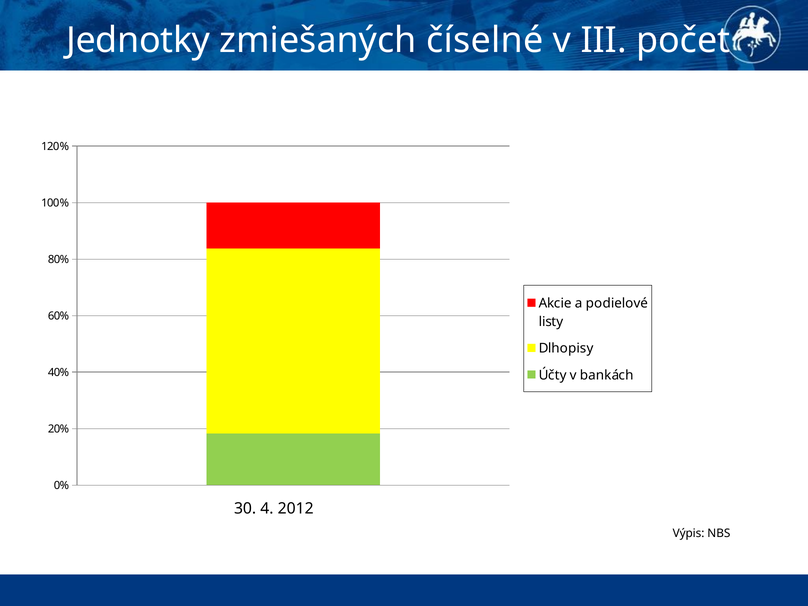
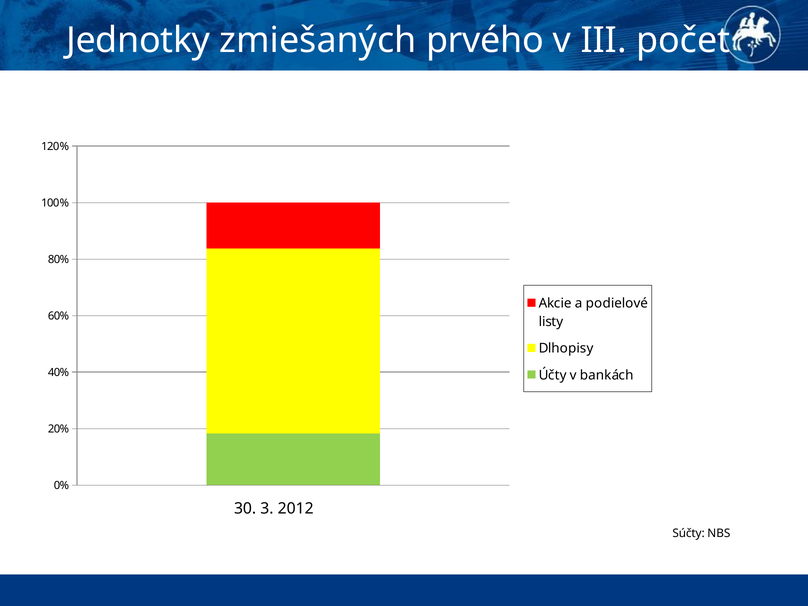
číselné: číselné -> prvého
4: 4 -> 3
Výpis: Výpis -> Súčty
